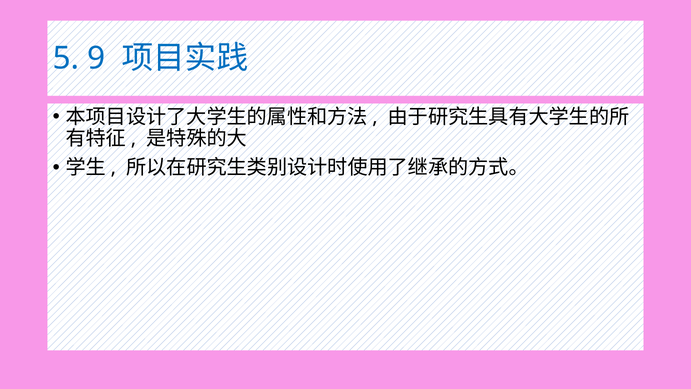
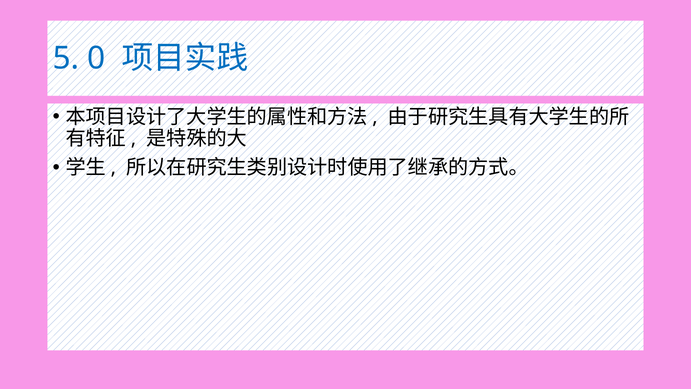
9: 9 -> 0
